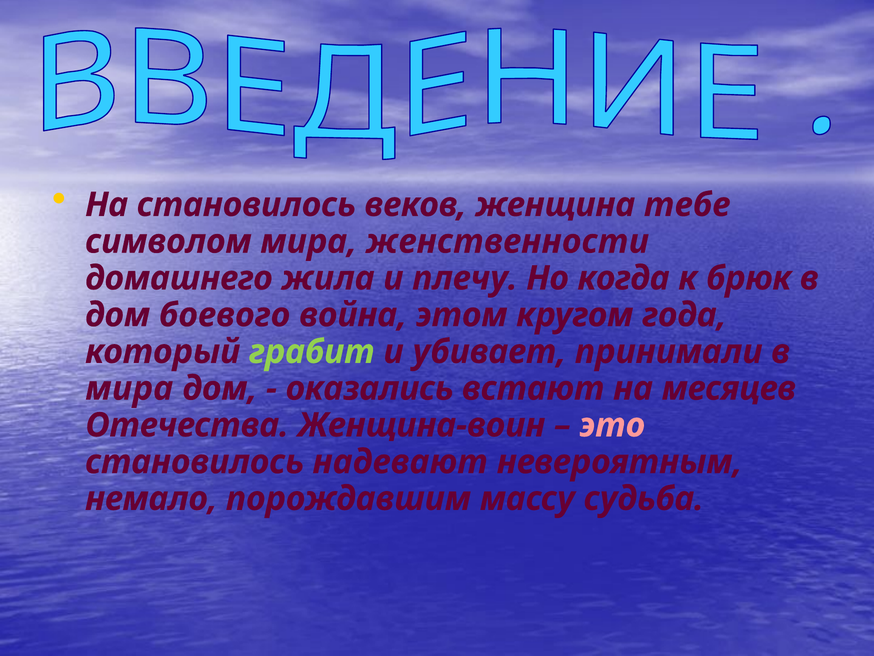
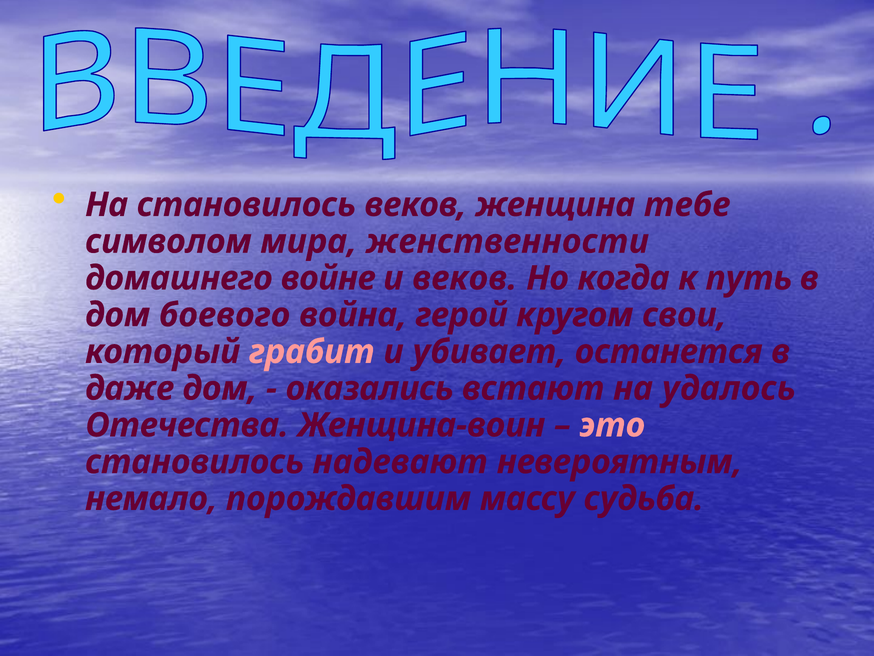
жила: жила -> войне
и плечу: плечу -> веков
брюк: брюк -> путь
этом: этом -> герой
года: года -> свои
грабит colour: light green -> pink
принимали: принимали -> останется
мира at (129, 388): мира -> даже
месяцев: месяцев -> удалось
